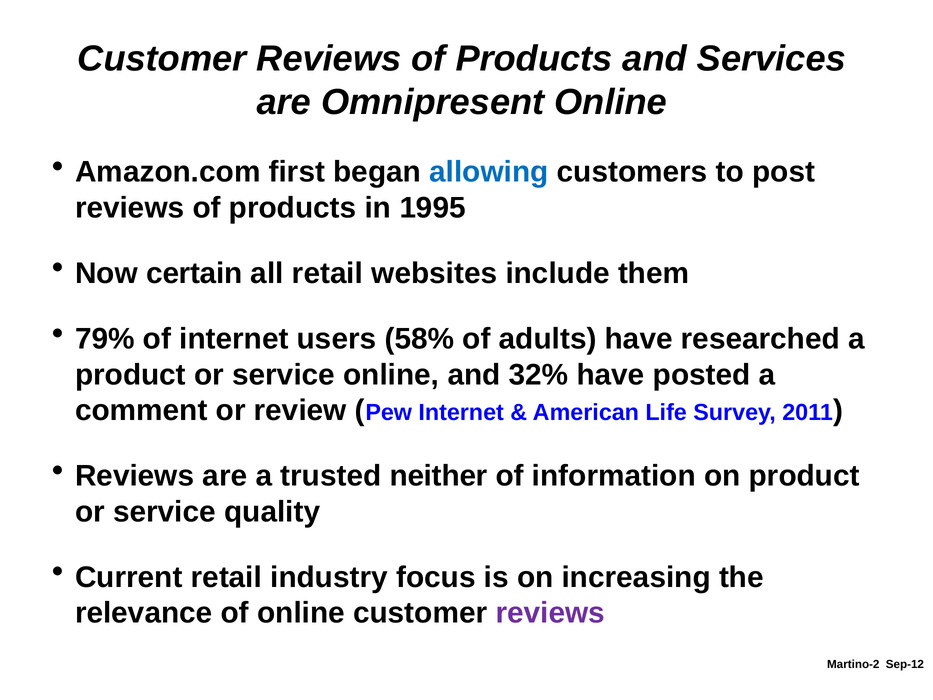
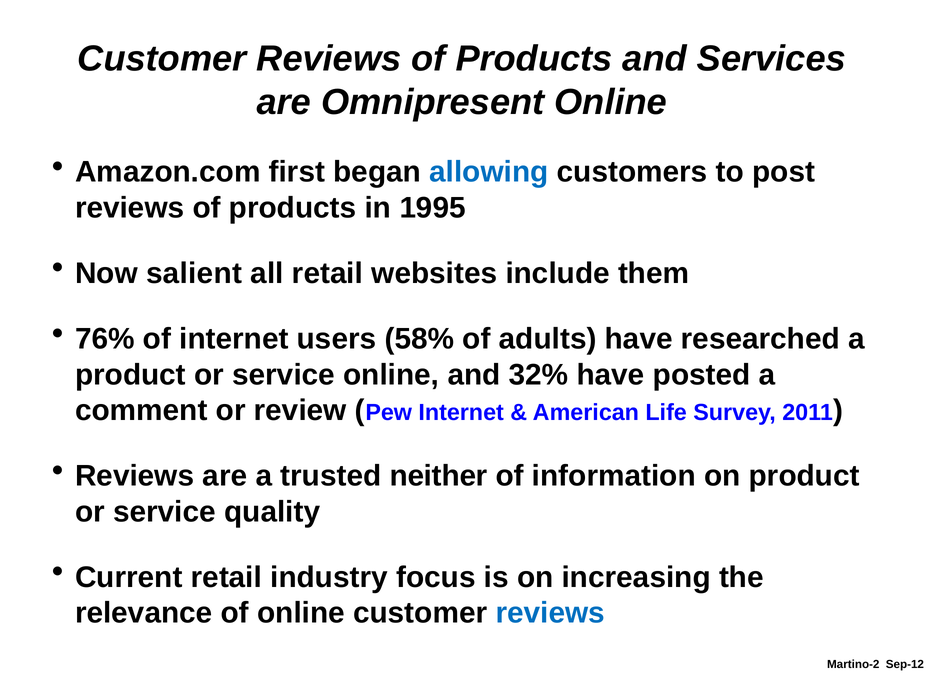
certain: certain -> salient
79%: 79% -> 76%
reviews at (550, 613) colour: purple -> blue
